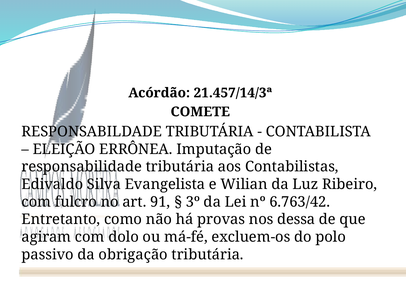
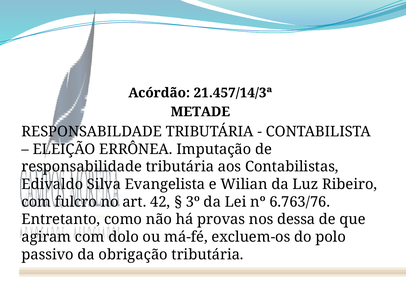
COMETE: COMETE -> METADE
91: 91 -> 42
6.763/42: 6.763/42 -> 6.763/76
